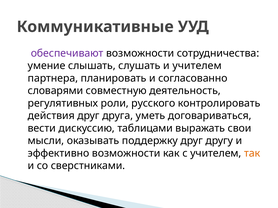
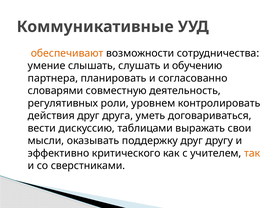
обеспечивают colour: purple -> orange
и учителем: учителем -> обучению
русского: русского -> уровнем
эффективно возможности: возможности -> критического
